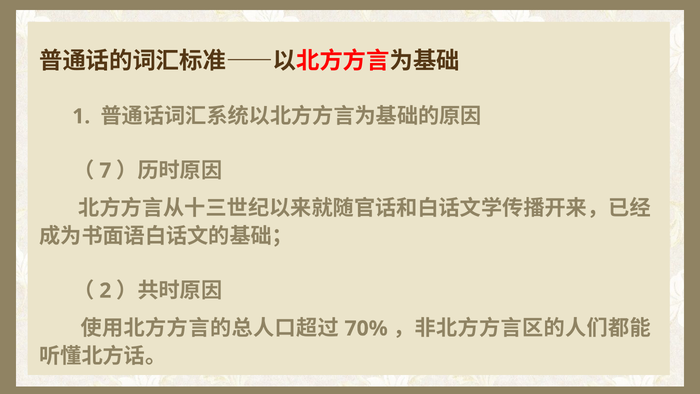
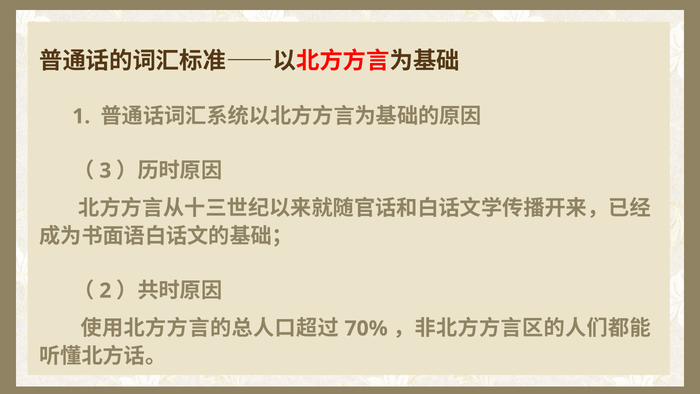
7: 7 -> 3
